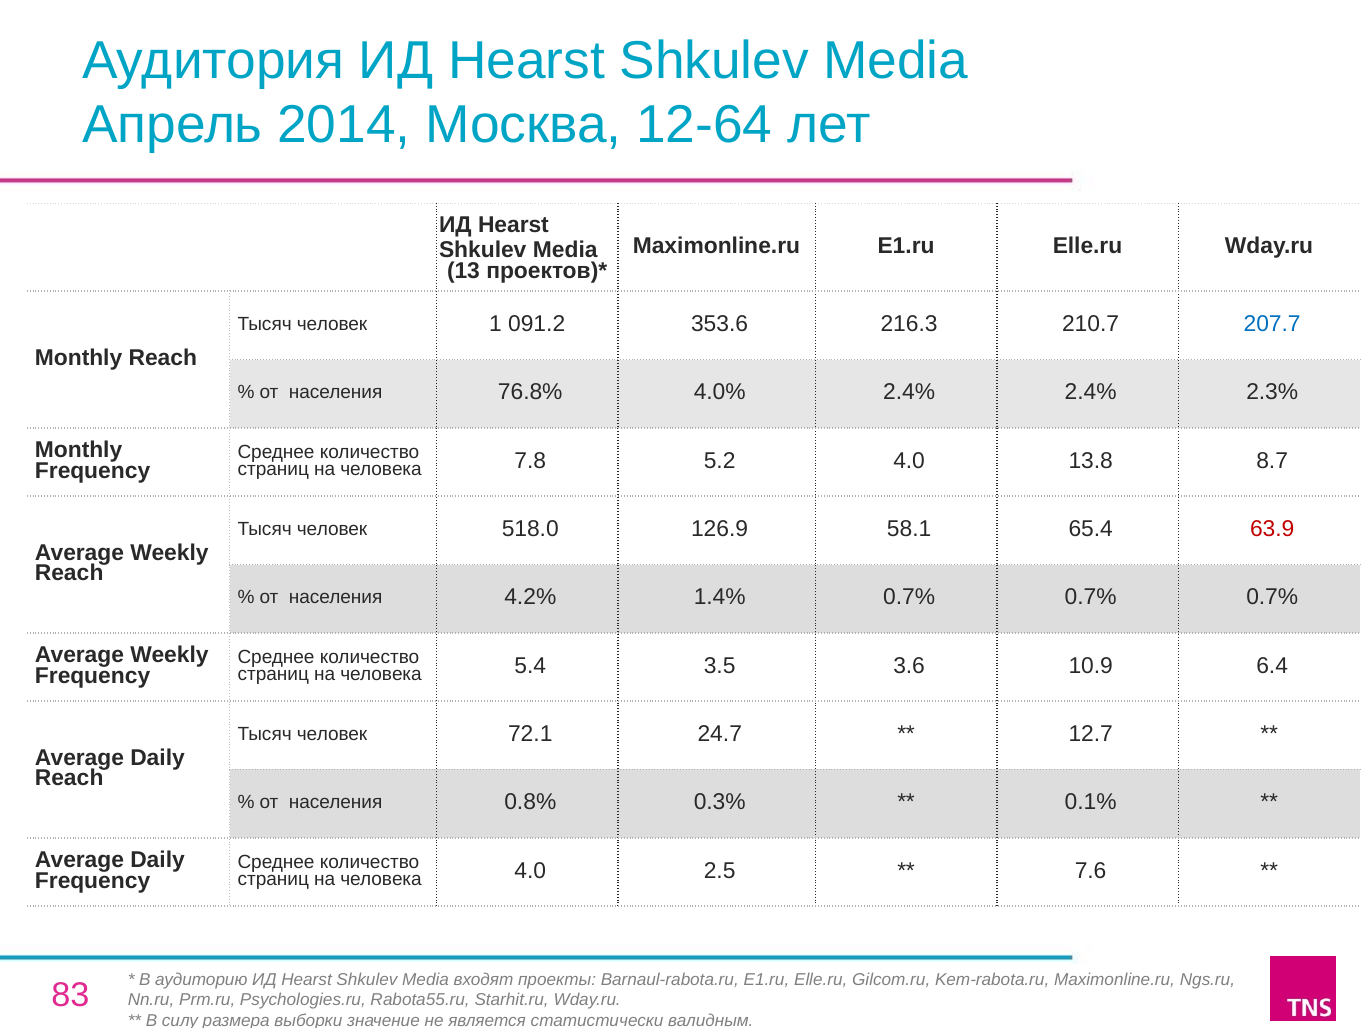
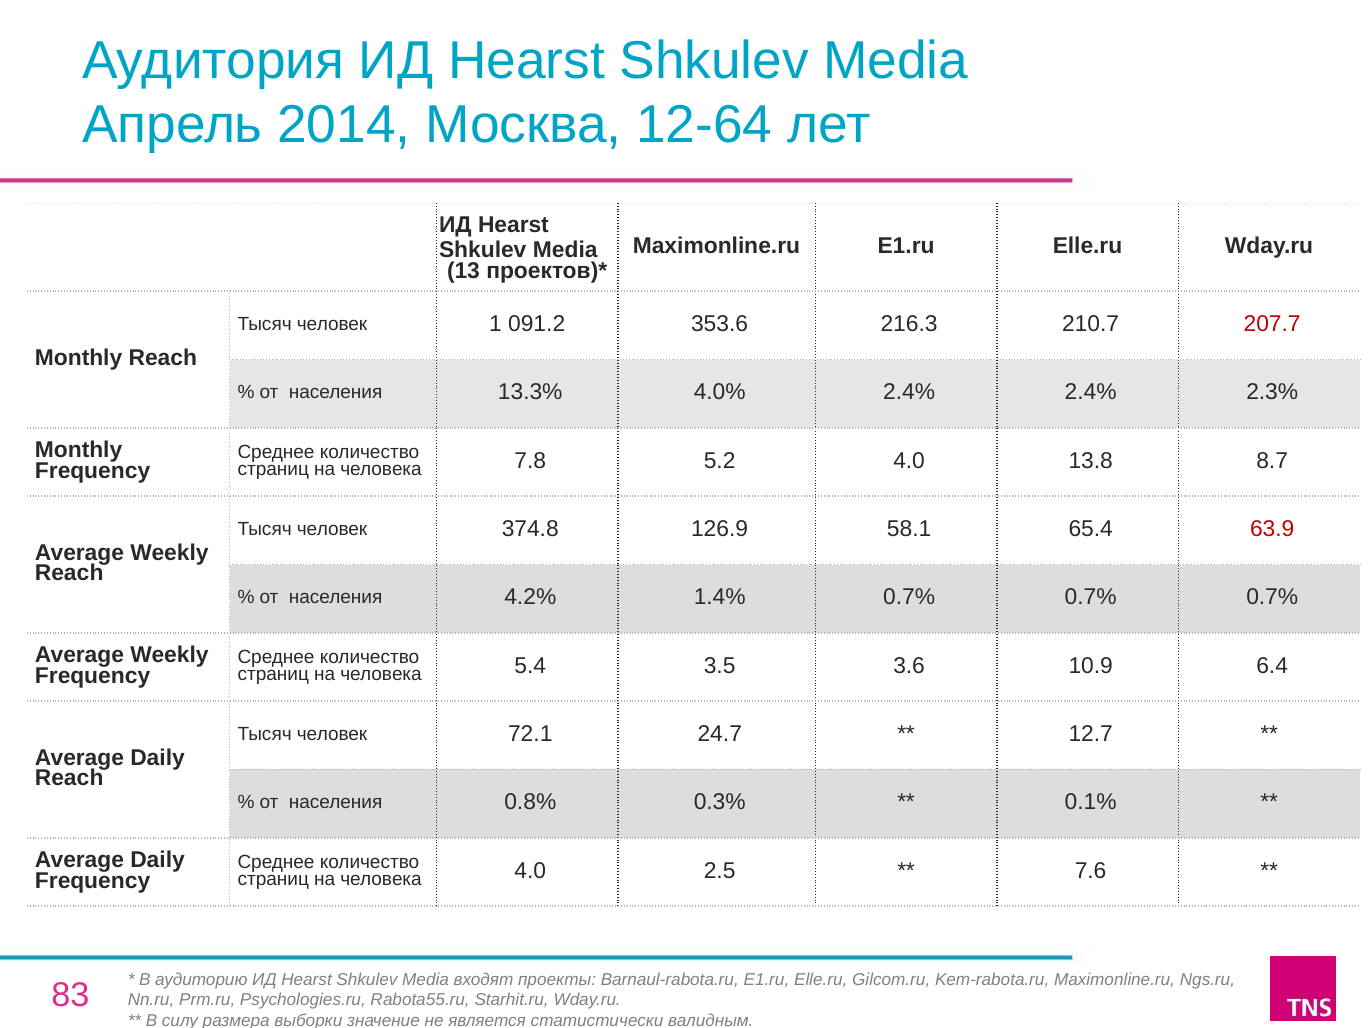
207.7 colour: blue -> red
76.8%: 76.8% -> 13.3%
518.0: 518.0 -> 374.8
